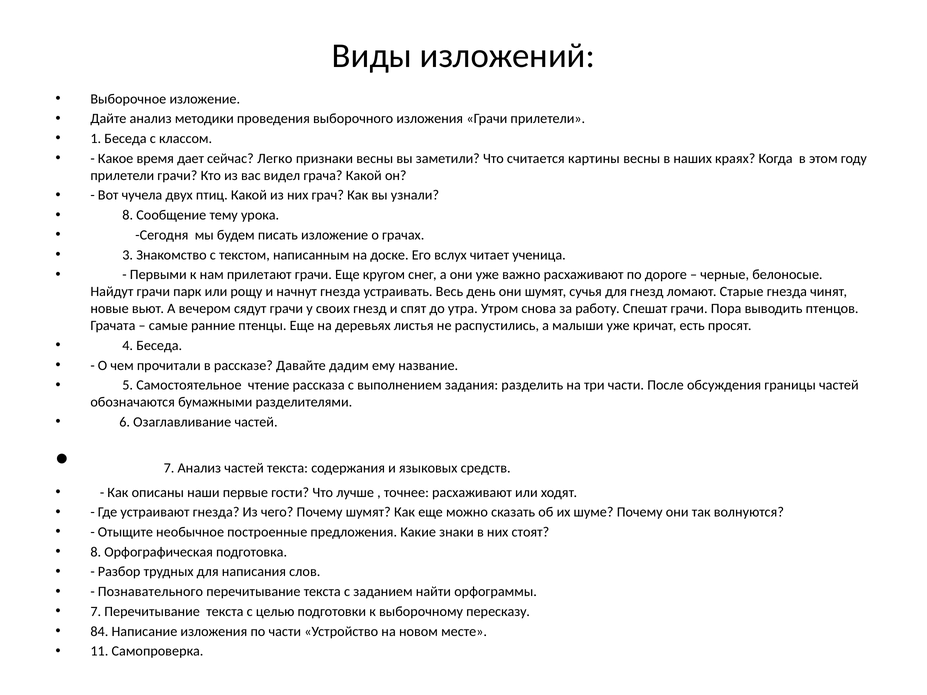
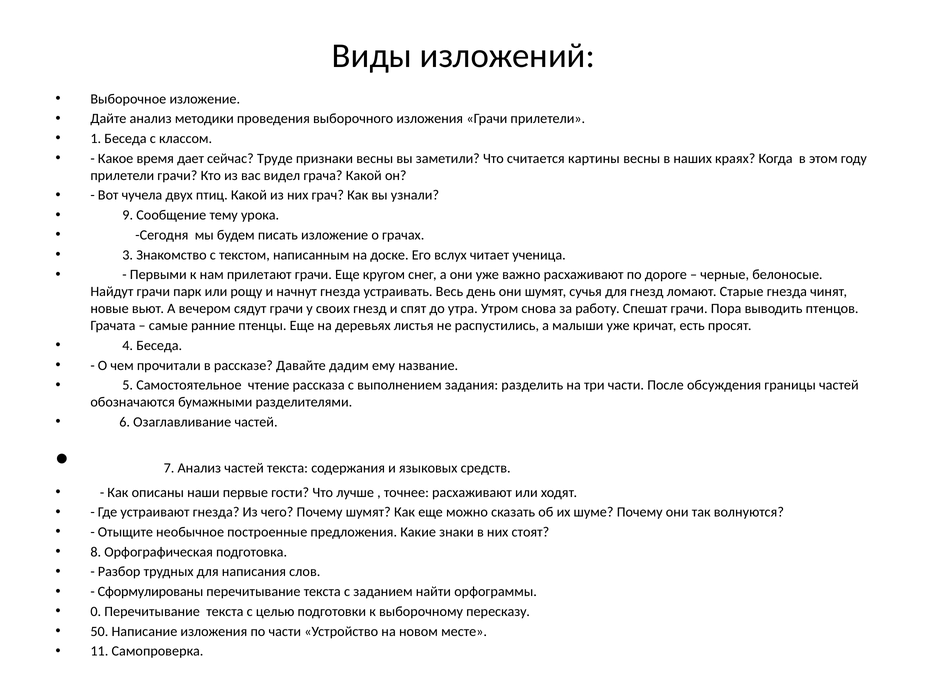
Легко: Легко -> Труде
8 at (128, 215): 8 -> 9
Познавательного: Познавательного -> Сформулированы
7 at (96, 612): 7 -> 0
84: 84 -> 50
